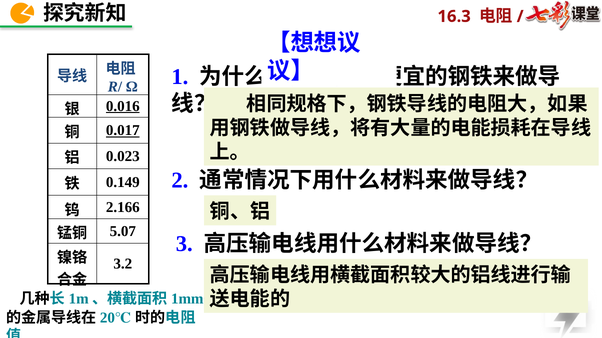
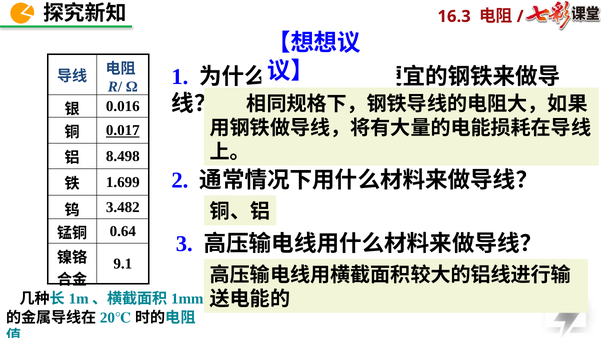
0.016 underline: present -> none
0.023: 0.023 -> 8.498
0.149: 0.149 -> 1.699
2.166: 2.166 -> 3.482
5.07: 5.07 -> 0.64
3.2: 3.2 -> 9.1
